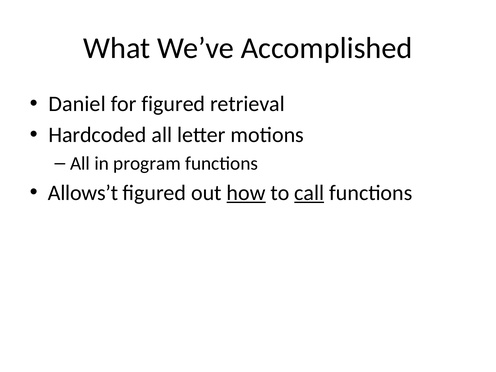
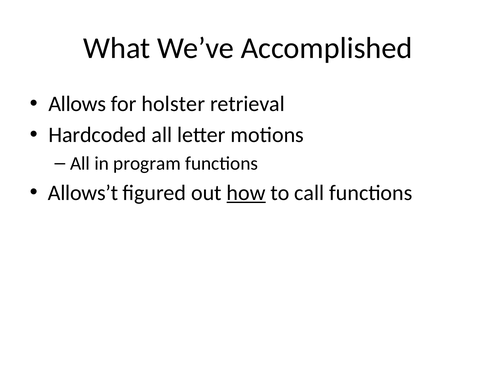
Daniel: Daniel -> Allows
for figured: figured -> holster
call underline: present -> none
